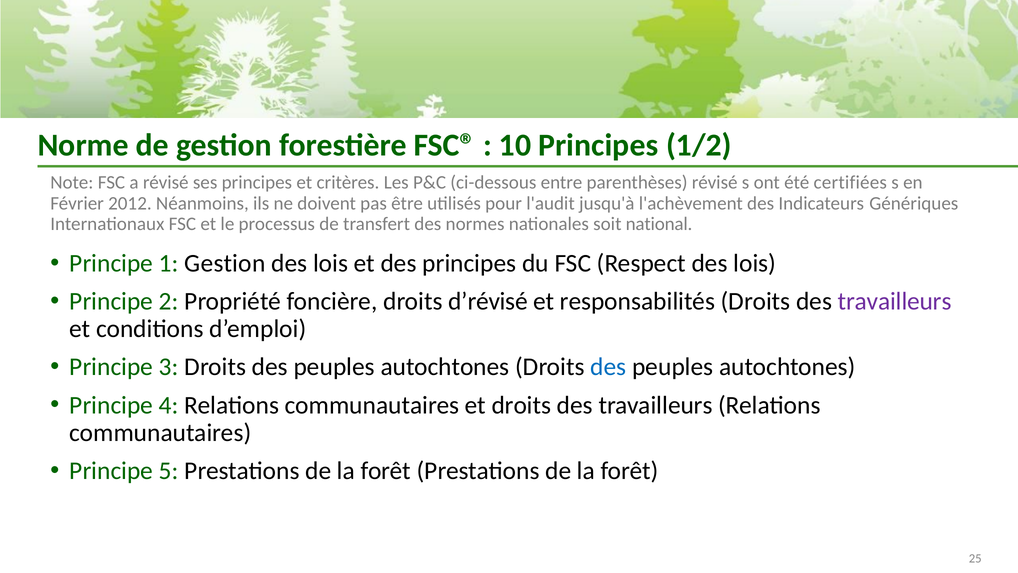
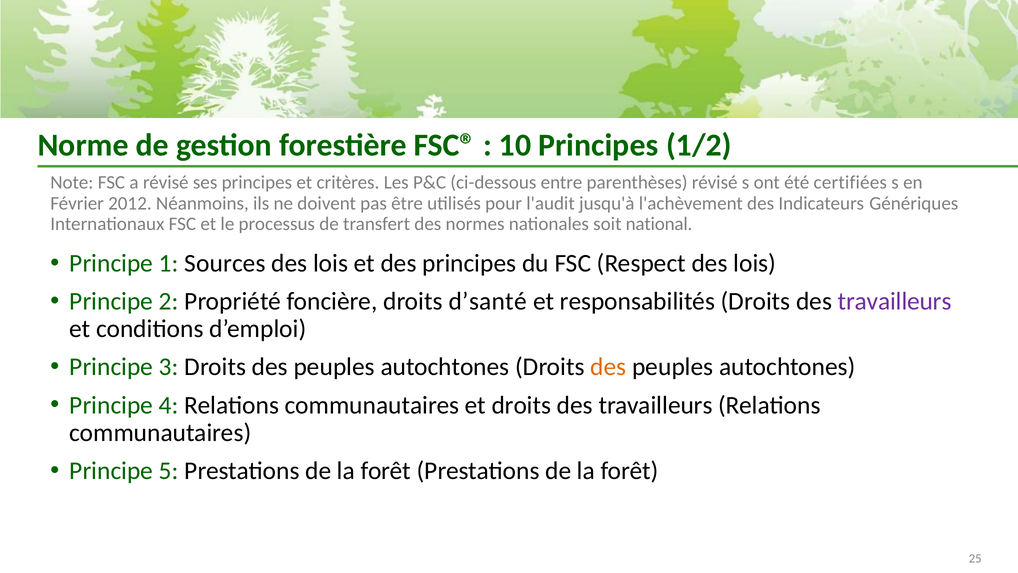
1 Gestion: Gestion -> Sources
d’révisé: d’révisé -> d’santé
des at (608, 367) colour: blue -> orange
